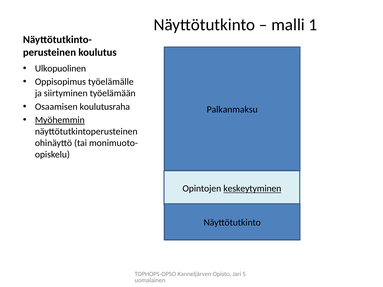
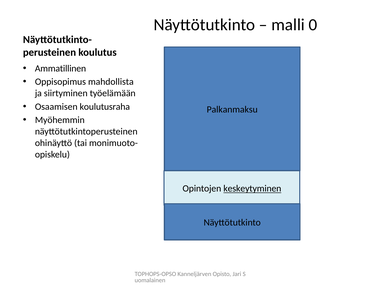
1: 1 -> 0
Ulkopuolinen: Ulkopuolinen -> Ammatillinen
työelämälle: työelämälle -> mahdollista
Myöhemmin underline: present -> none
